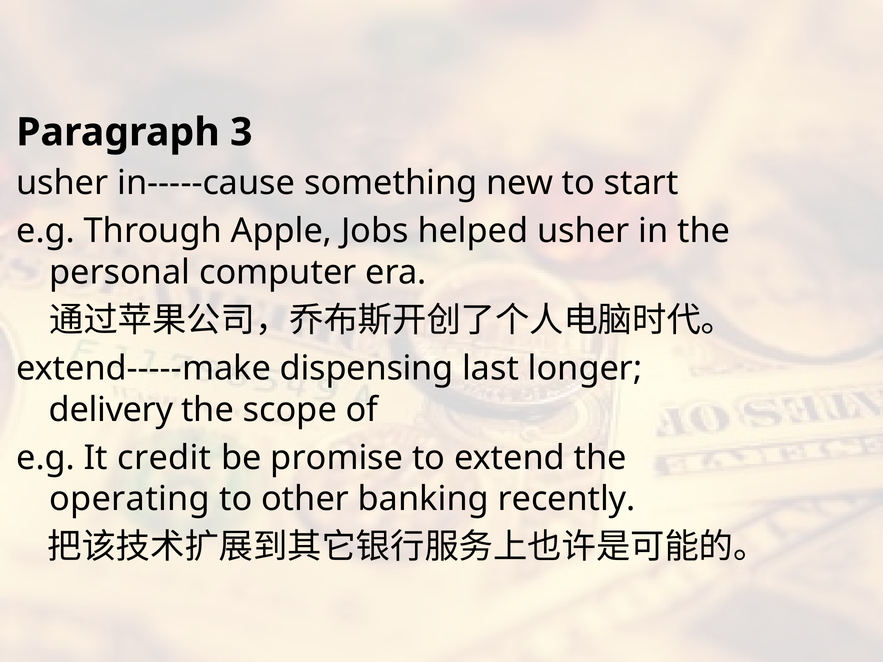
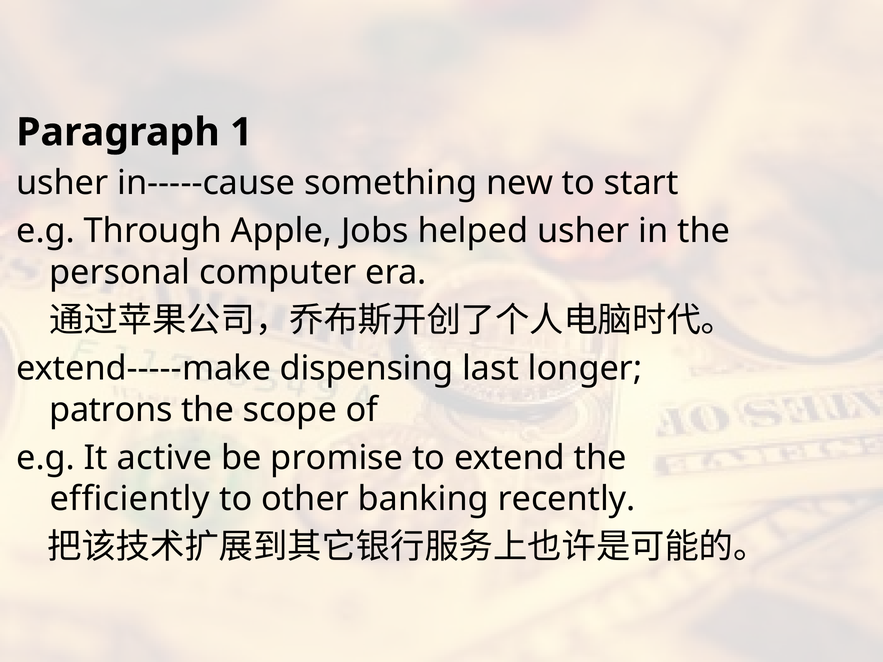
3: 3 -> 1
delivery: delivery -> patrons
credit: credit -> active
operating: operating -> efficiently
